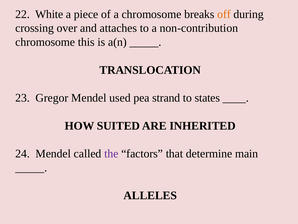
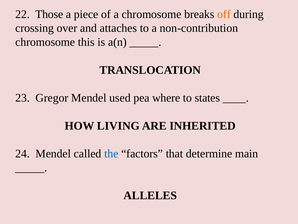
White: White -> Those
strand: strand -> where
SUITED: SUITED -> LIVING
the colour: purple -> blue
